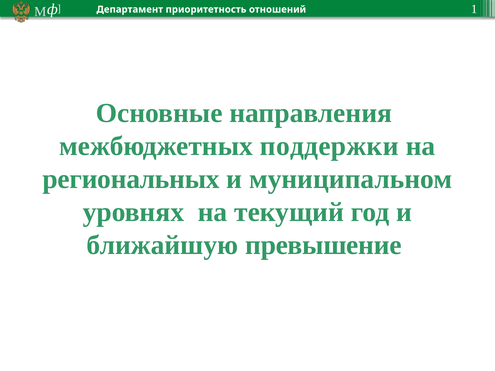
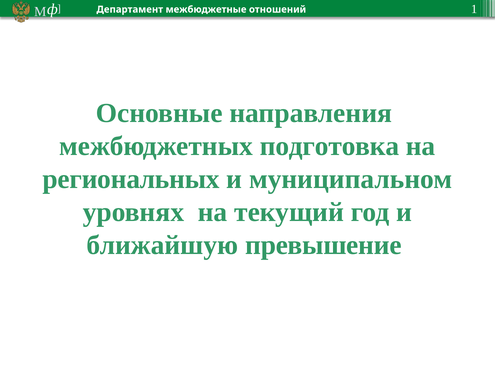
приоритетность: приоритетность -> межбюджетные
поддержки: поддержки -> подготовка
